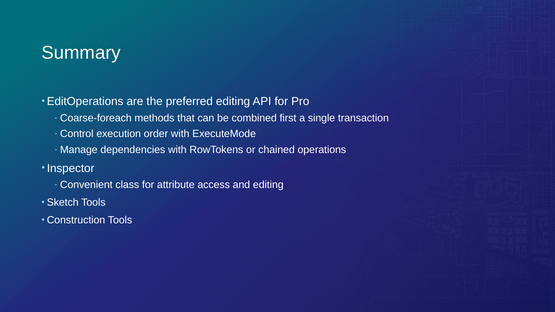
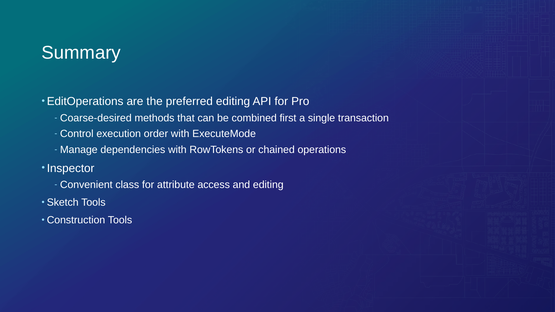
Coarse-foreach: Coarse-foreach -> Coarse-desired
